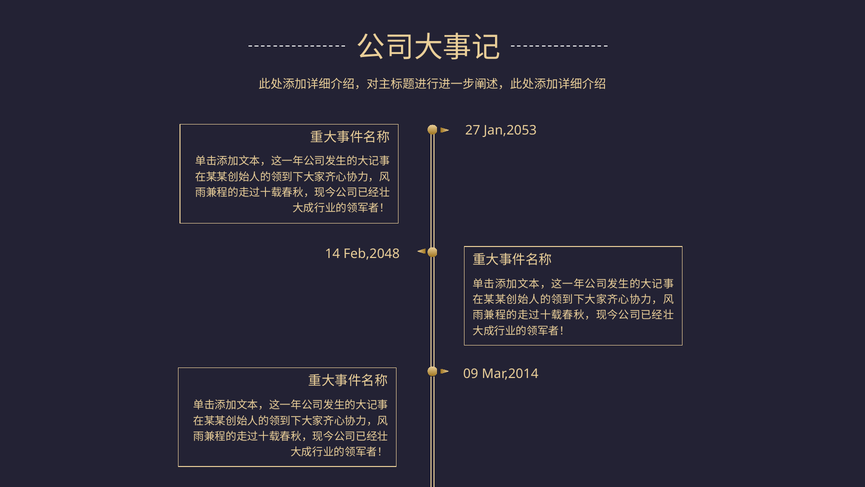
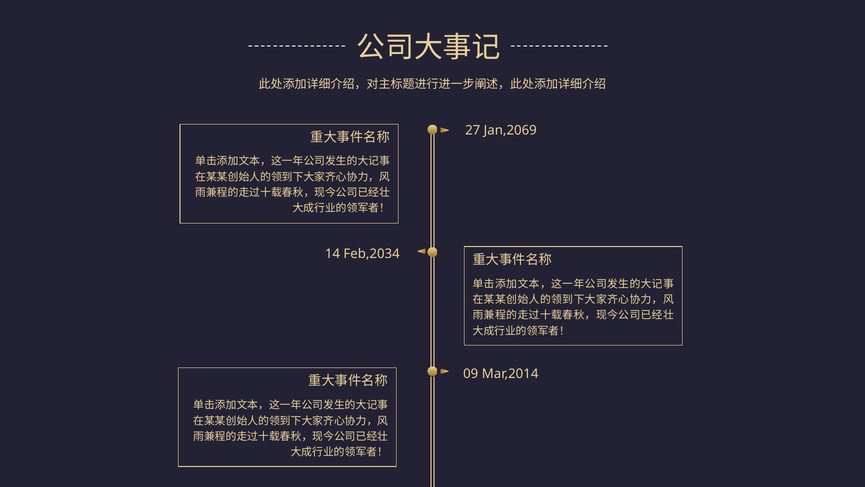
Jan,2053: Jan,2053 -> Jan,2069
Feb,2048: Feb,2048 -> Feb,2034
